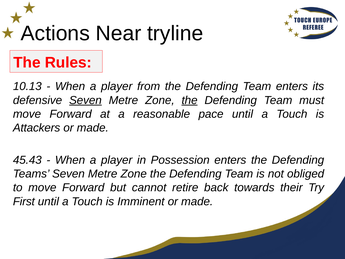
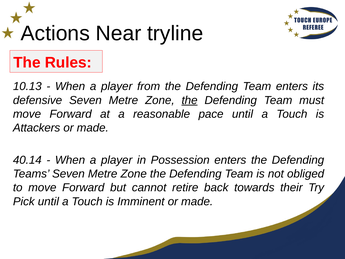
Seven at (85, 100) underline: present -> none
45.43: 45.43 -> 40.14
First: First -> Pick
